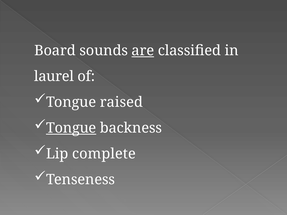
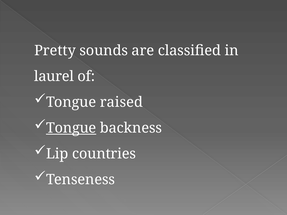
Board: Board -> Pretty
are underline: present -> none
complete: complete -> countries
